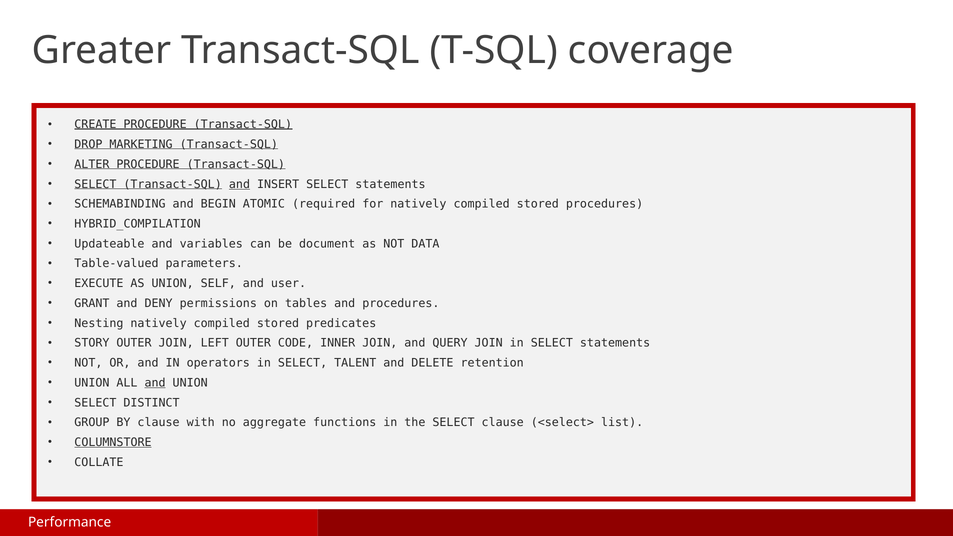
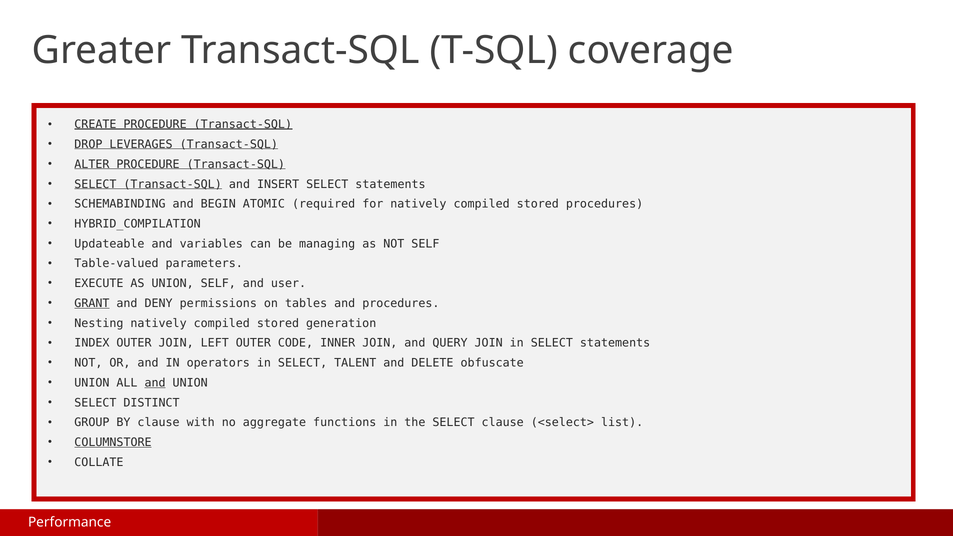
MARKETING: MARKETING -> LEVERAGES
and at (240, 184) underline: present -> none
document: document -> managing
NOT DATA: DATA -> SELF
GRANT underline: none -> present
predicates: predicates -> generation
STORY: STORY -> INDEX
retention: retention -> obfuscate
